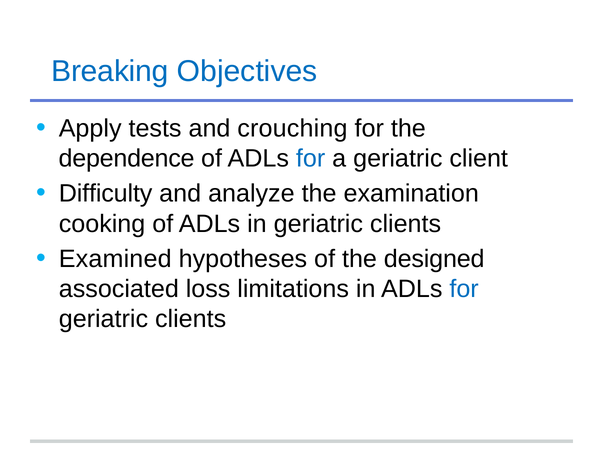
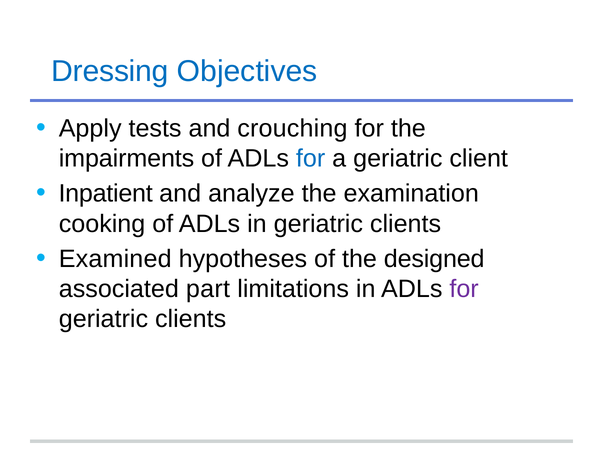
Breaking: Breaking -> Dressing
dependence: dependence -> impairments
Difficulty: Difficulty -> Inpatient
loss: loss -> part
for at (464, 289) colour: blue -> purple
